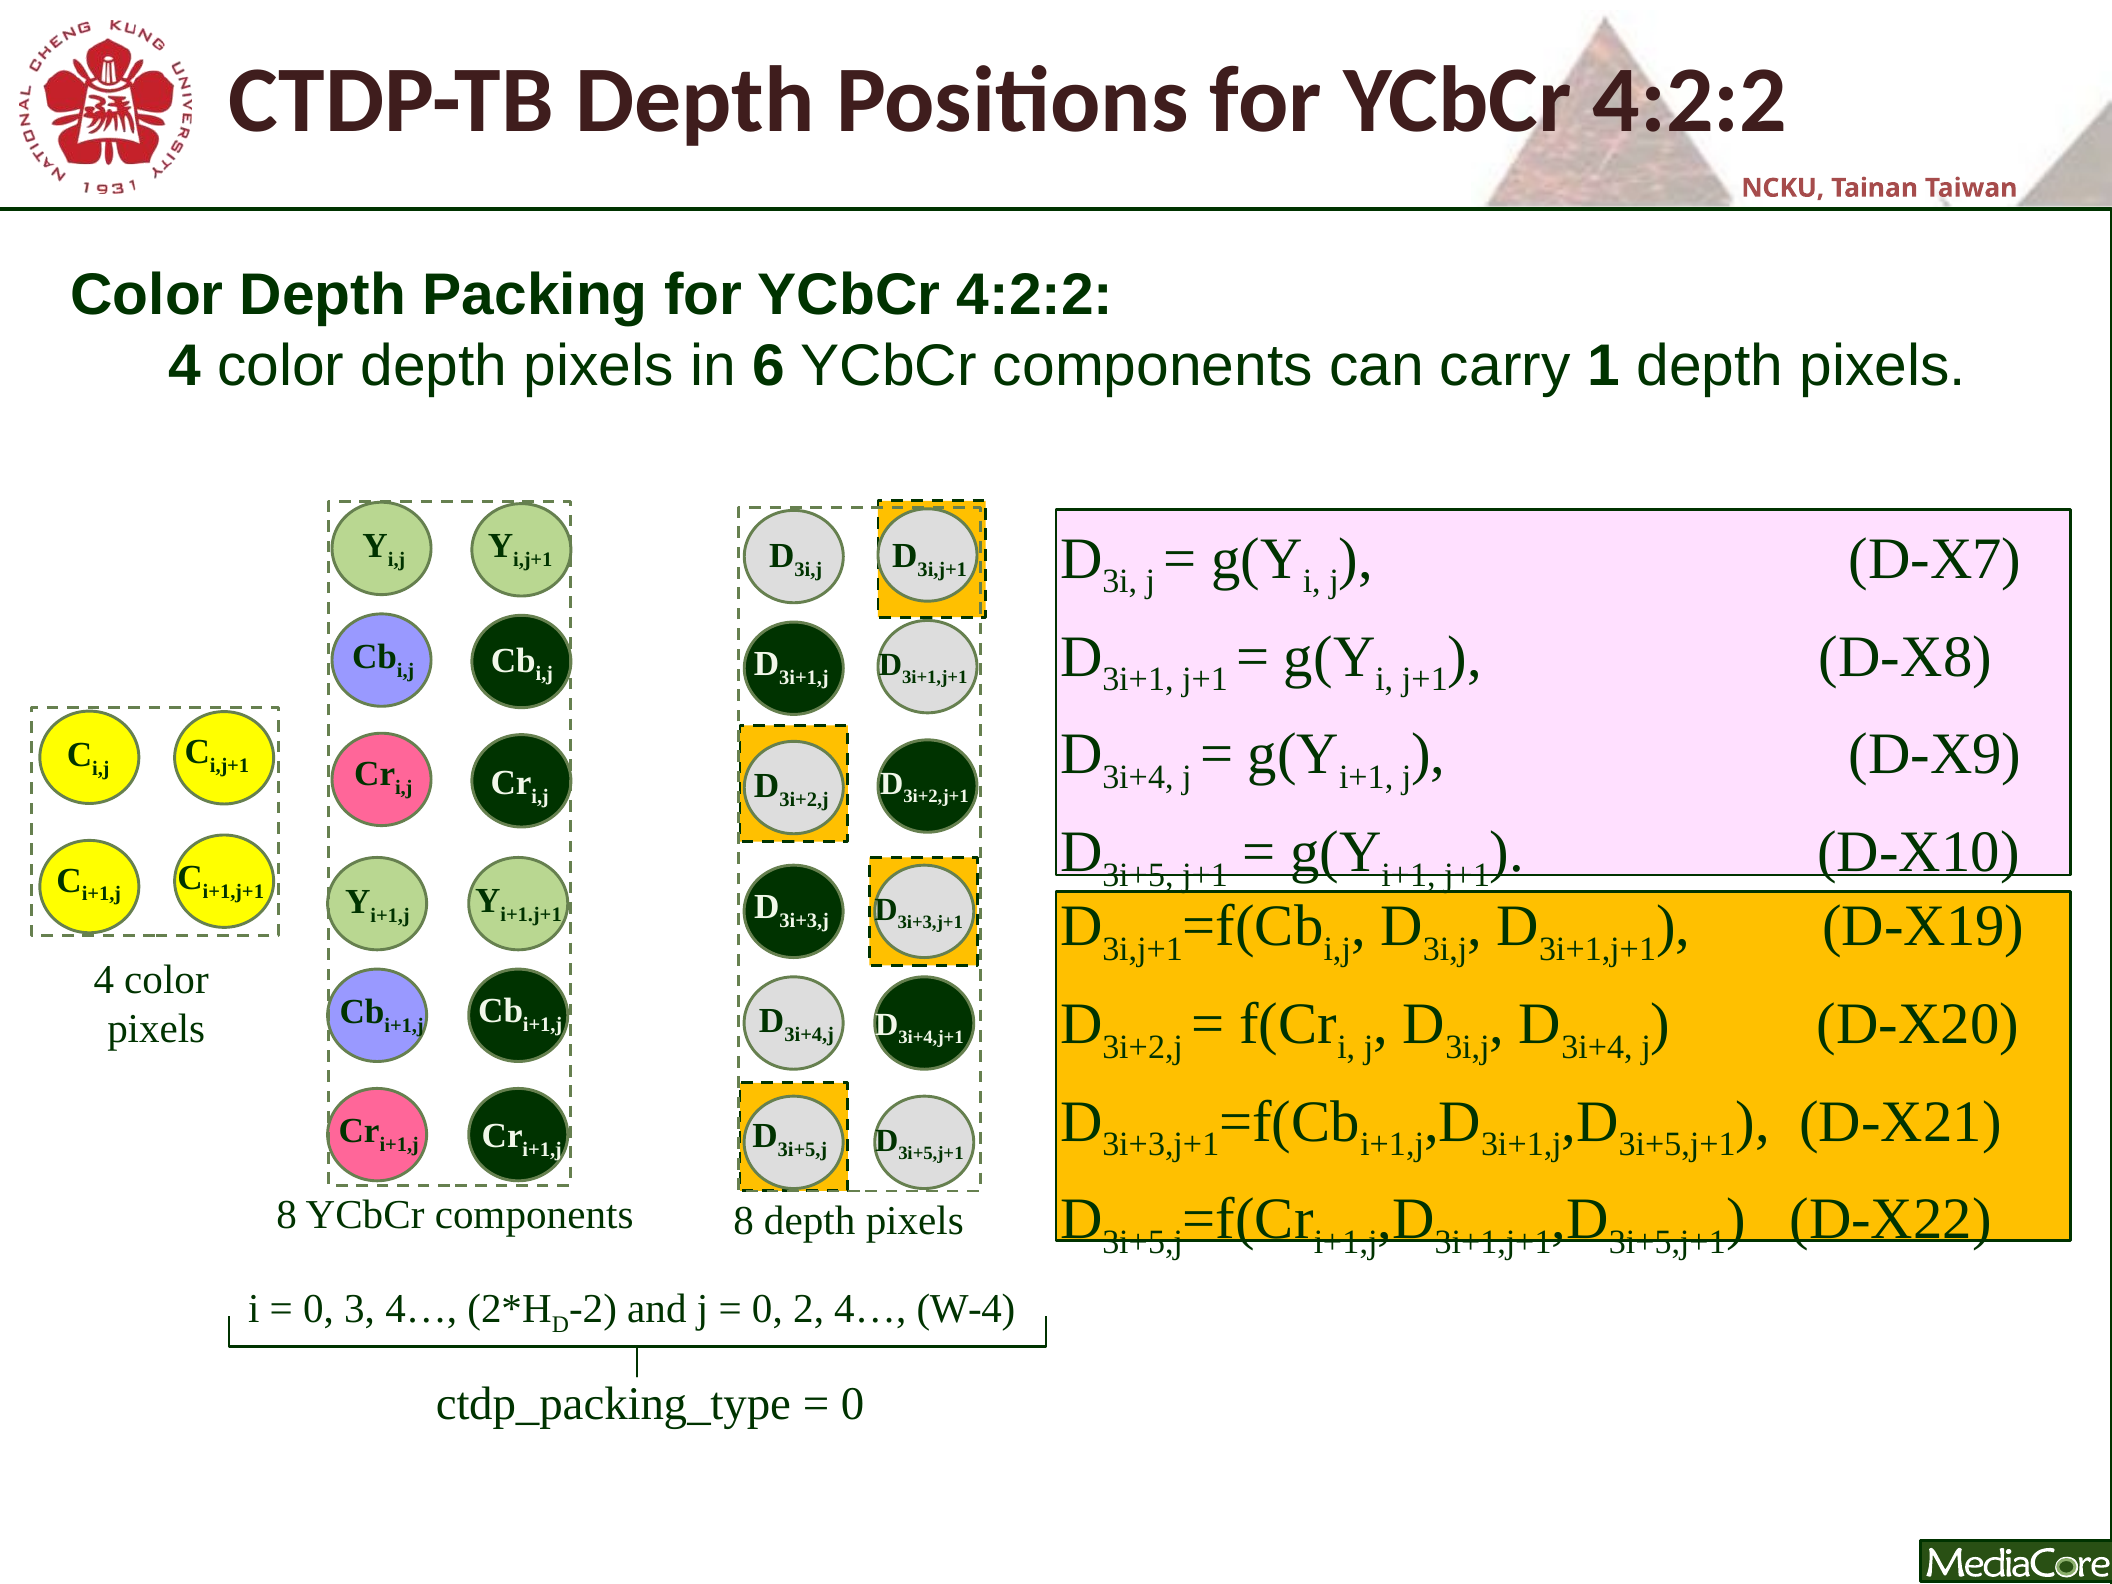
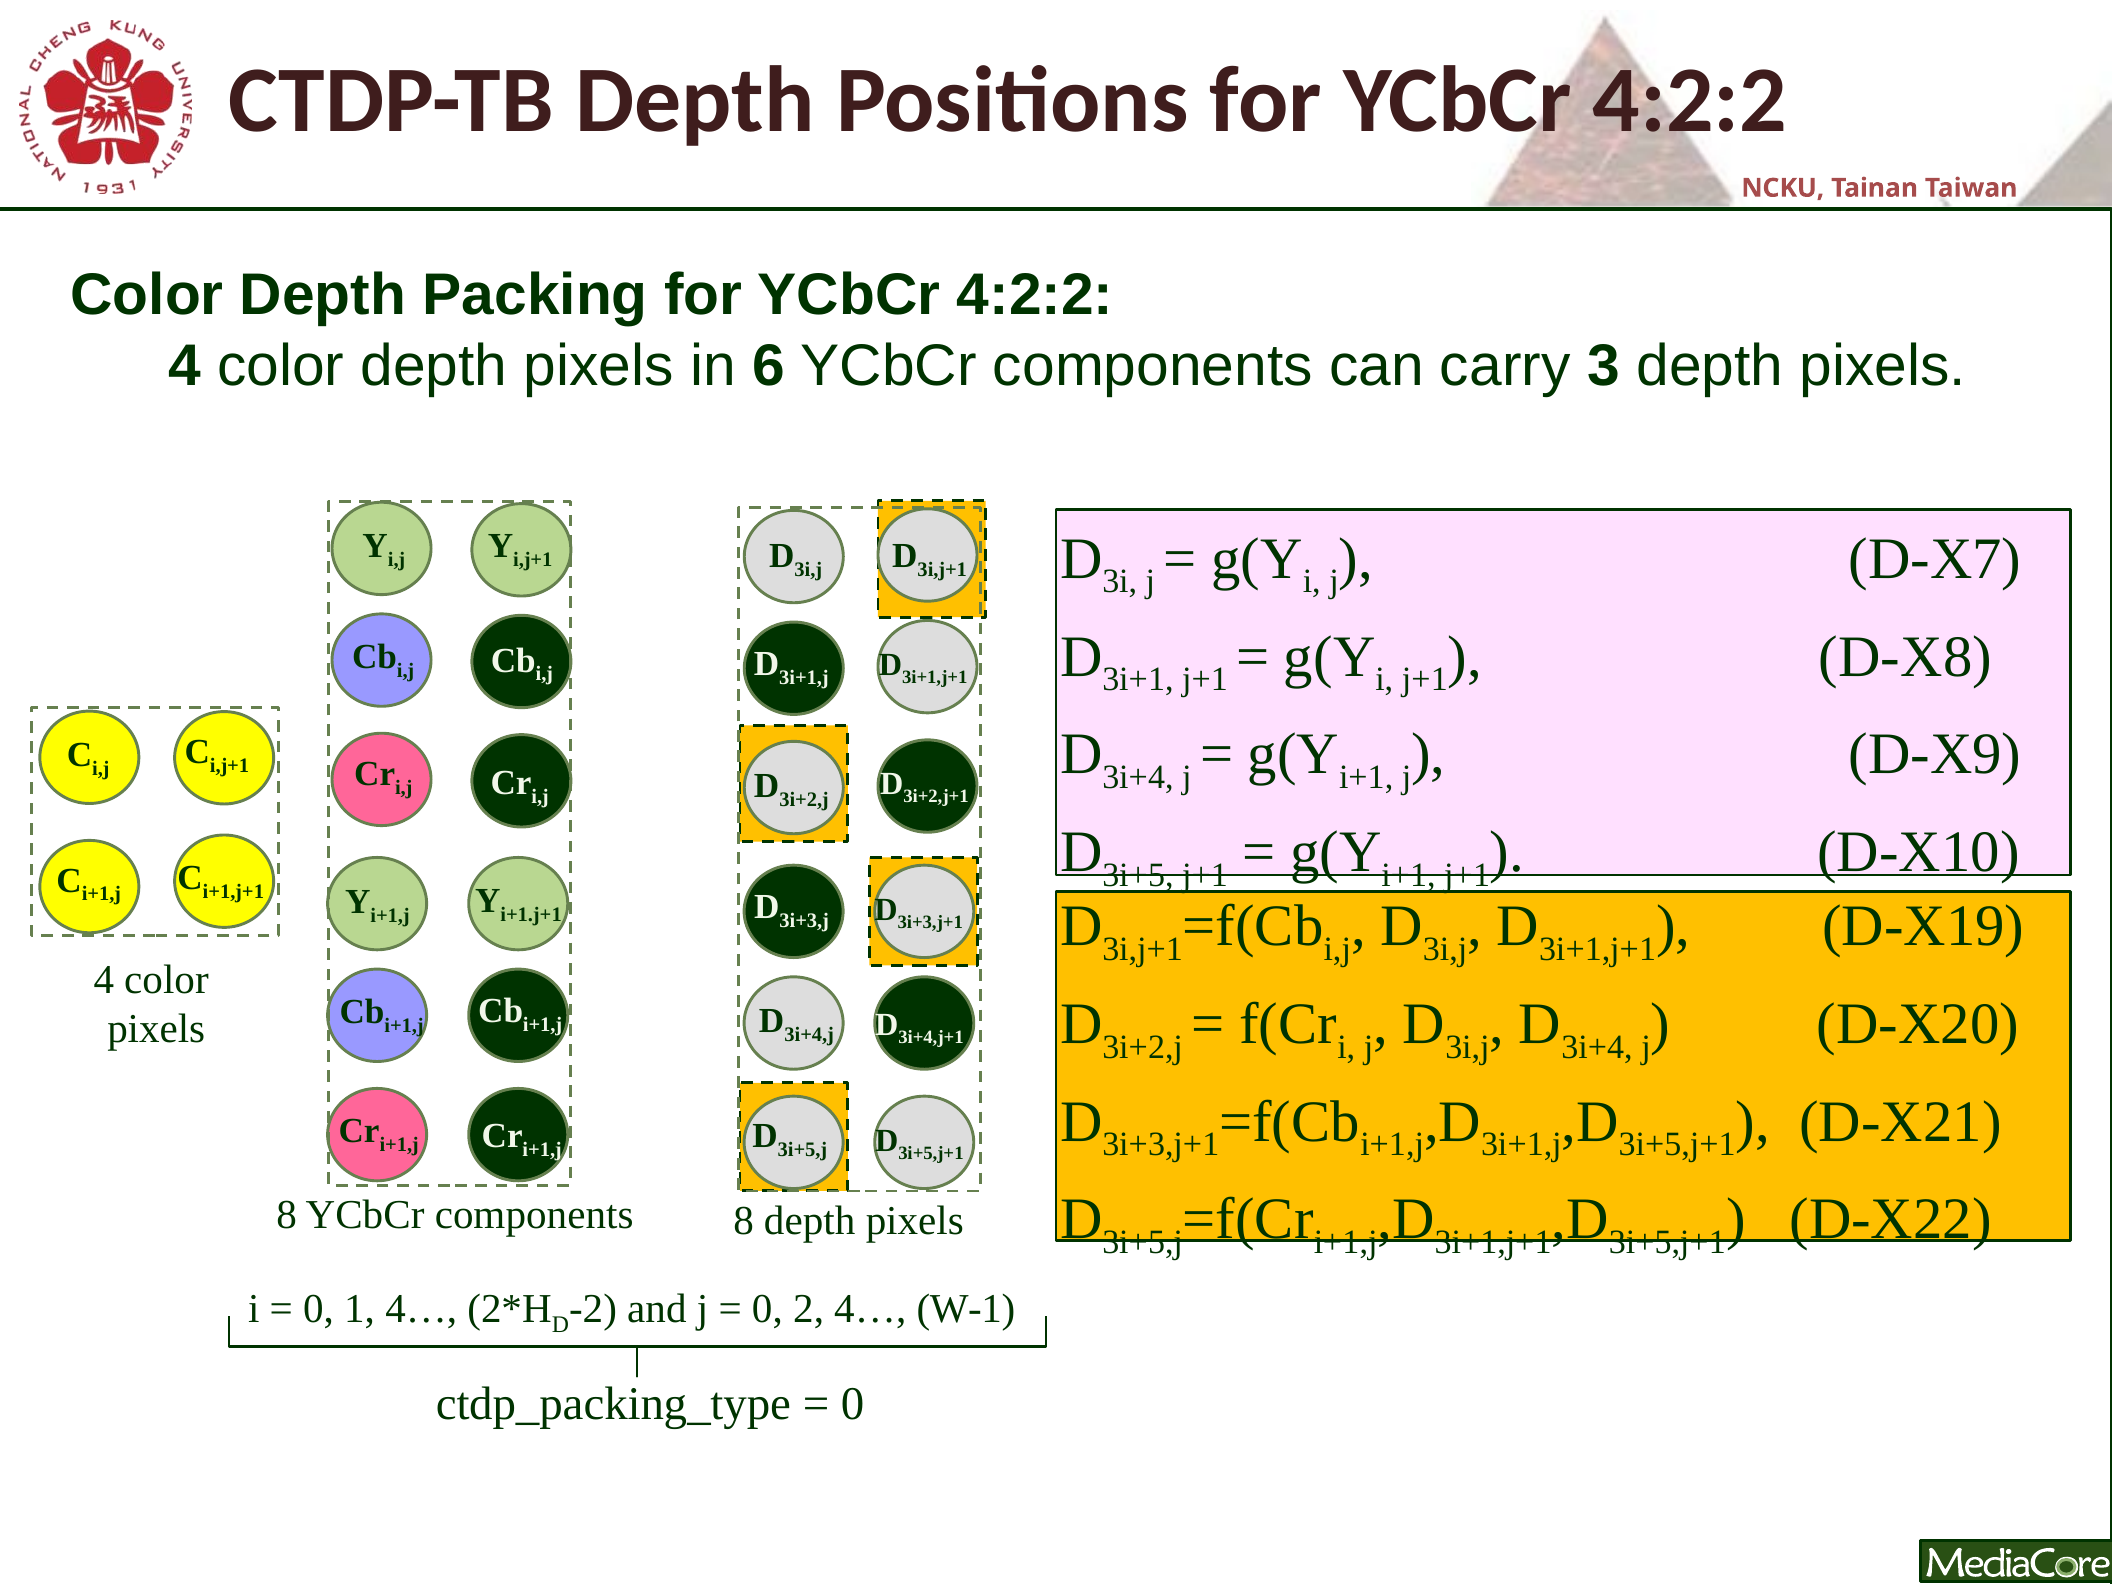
1: 1 -> 3
3: 3 -> 1
W-4: W-4 -> W-1
